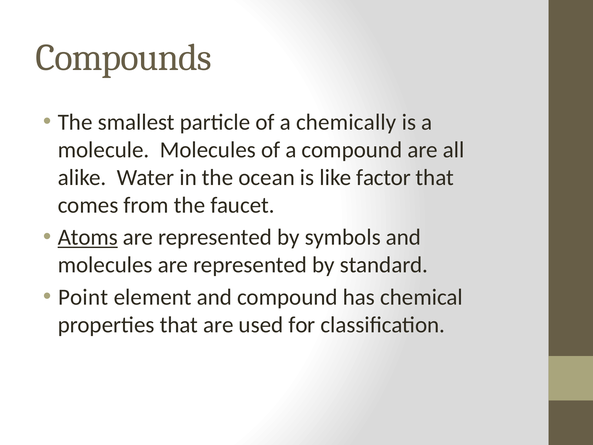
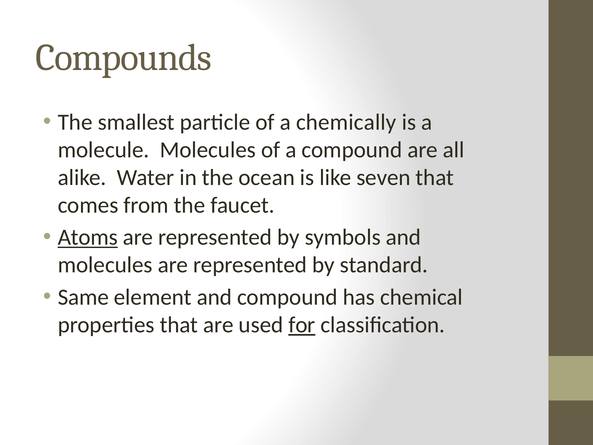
factor: factor -> seven
Point: Point -> Same
for underline: none -> present
